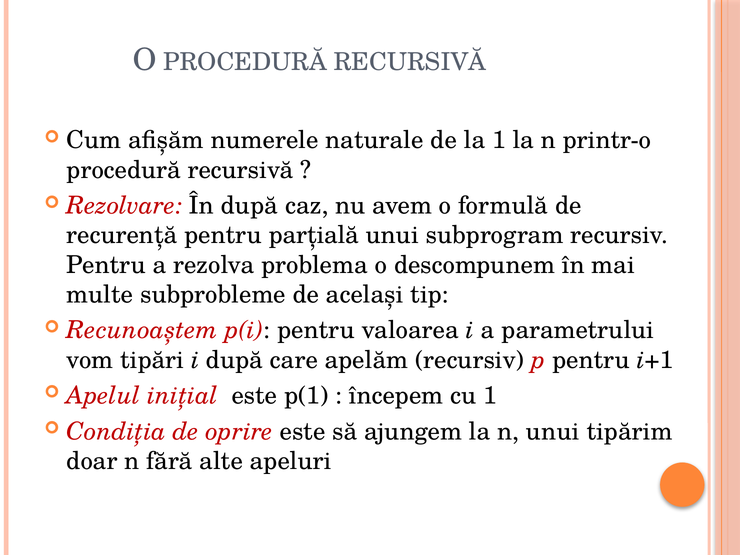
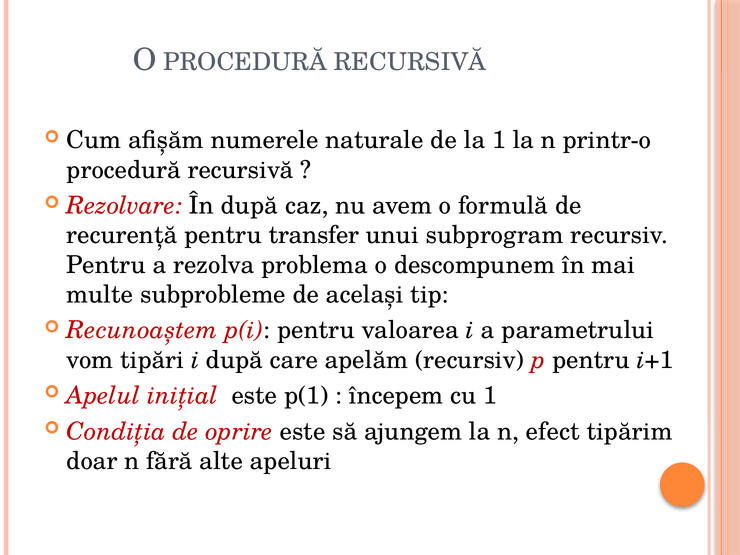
parţială: parţială -> transfer
n unui: unui -> efect
